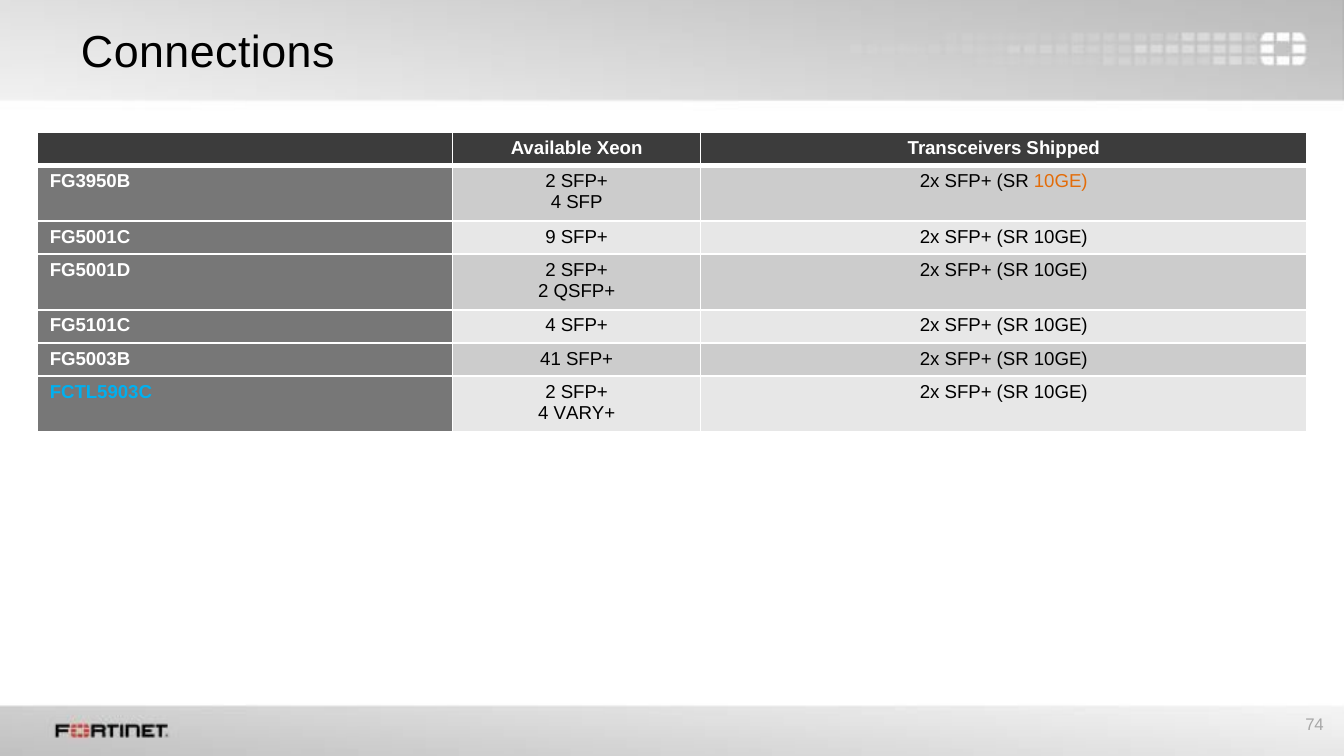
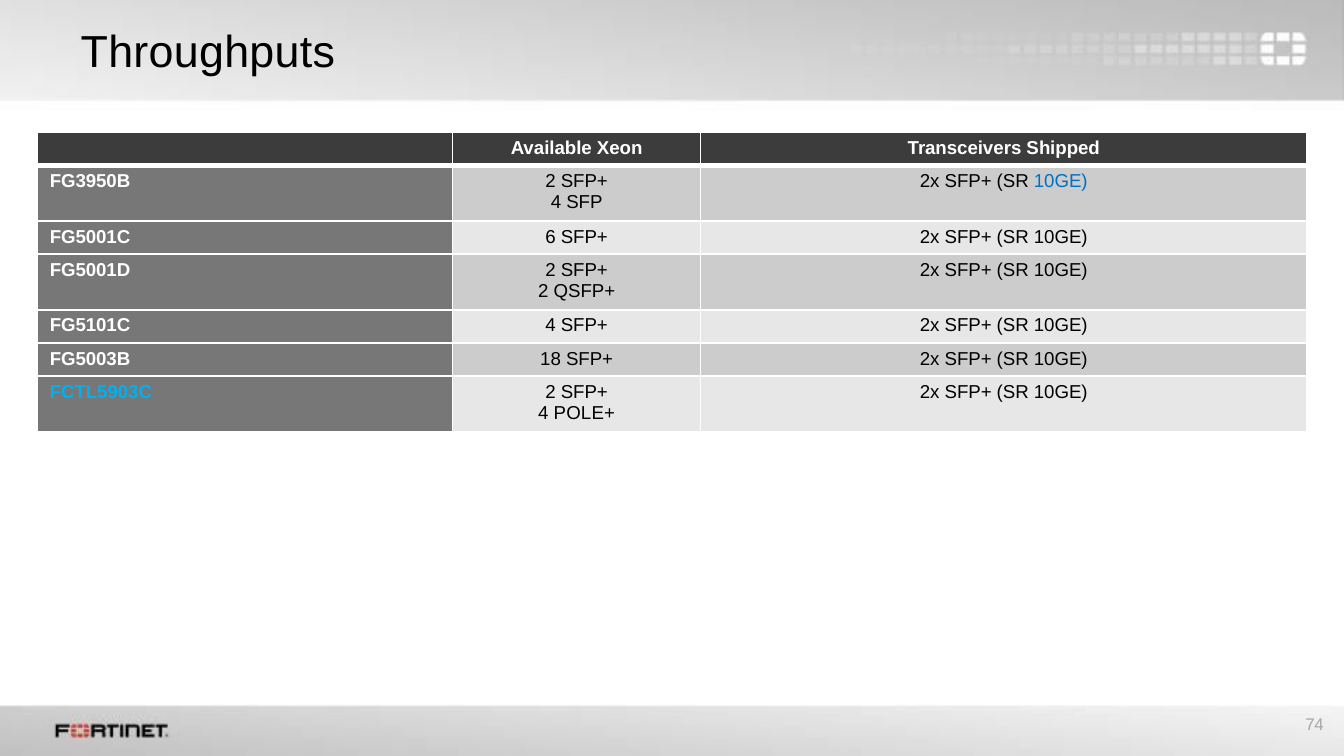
Connections: Connections -> Throughputs
10GE at (1061, 182) colour: orange -> blue
9: 9 -> 6
41: 41 -> 18
VARY+: VARY+ -> POLE+
